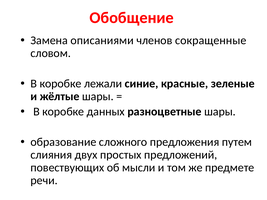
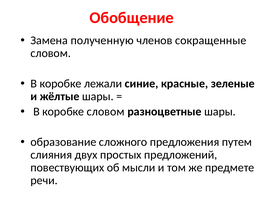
описаниями: описаниями -> полученную
коробке данных: данных -> словом
